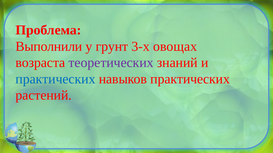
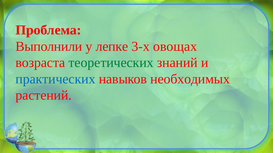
грунт: грунт -> лепке
теоретических colour: purple -> green
навыков практических: практических -> необходимых
